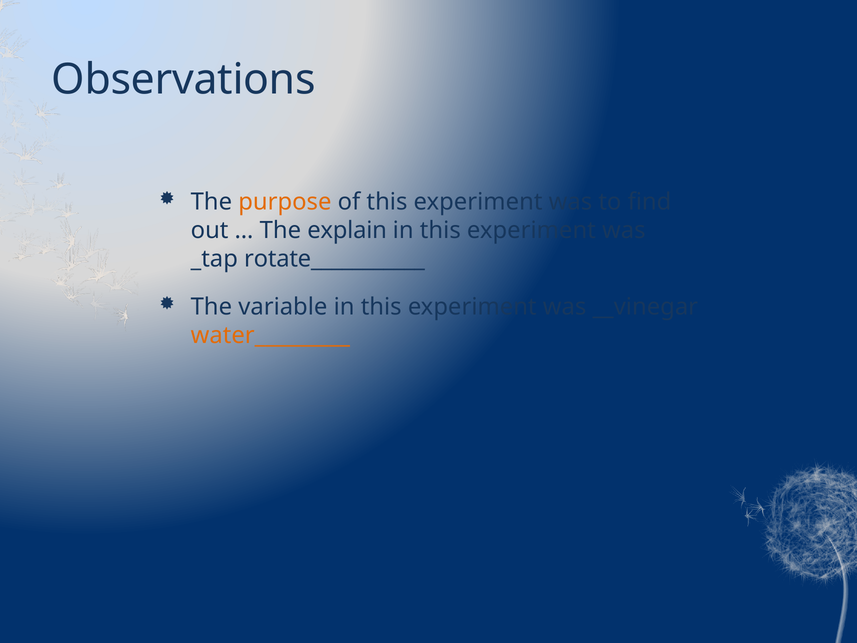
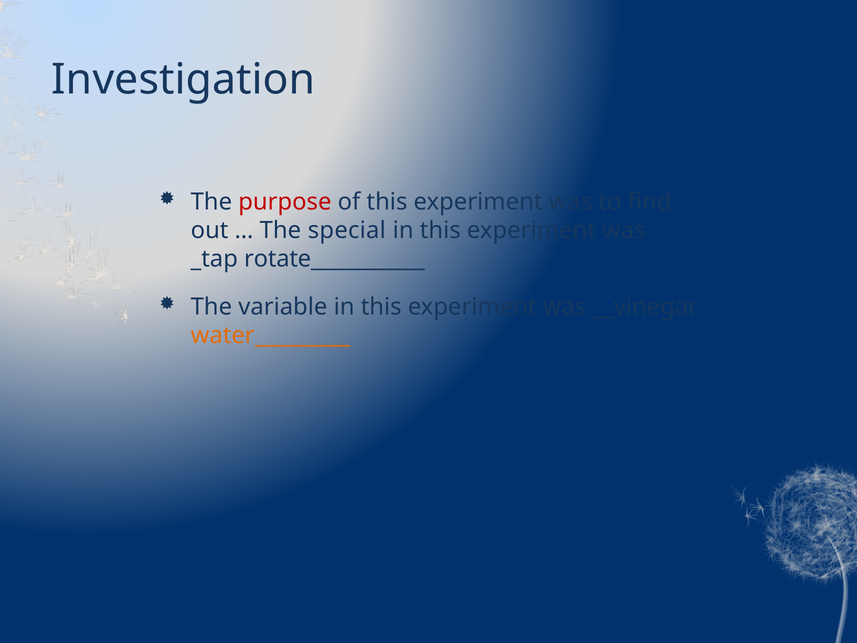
Observations: Observations -> Investigation
purpose colour: orange -> red
explain: explain -> special
